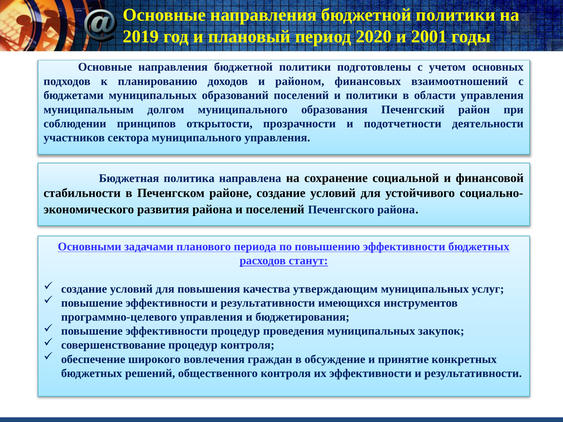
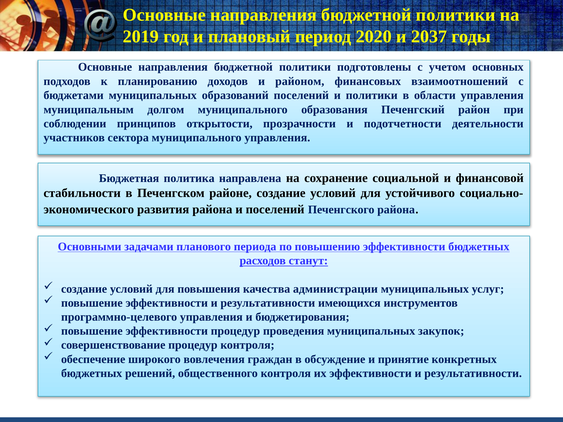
2001: 2001 -> 2037
утверждающим: утверждающим -> администрации
